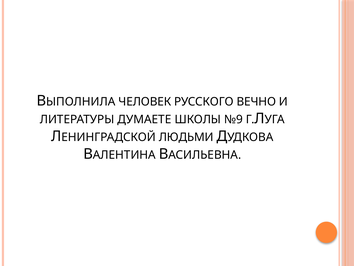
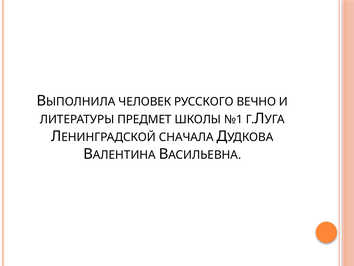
ДУМАЕТЕ: ДУМАЕТЕ -> ПРЕДМЕТ
№9: №9 -> №1
ЛЮДЬМИ: ЛЮДЬМИ -> СНАЧАЛА
